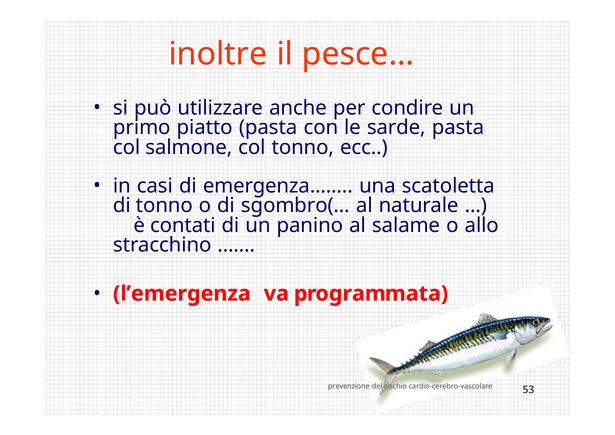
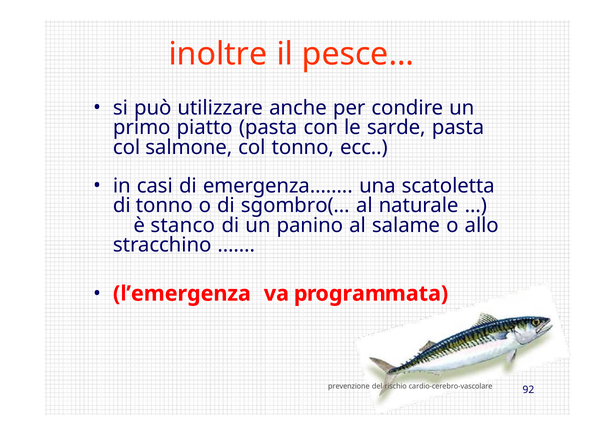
contati: contati -> stanco
53: 53 -> 92
